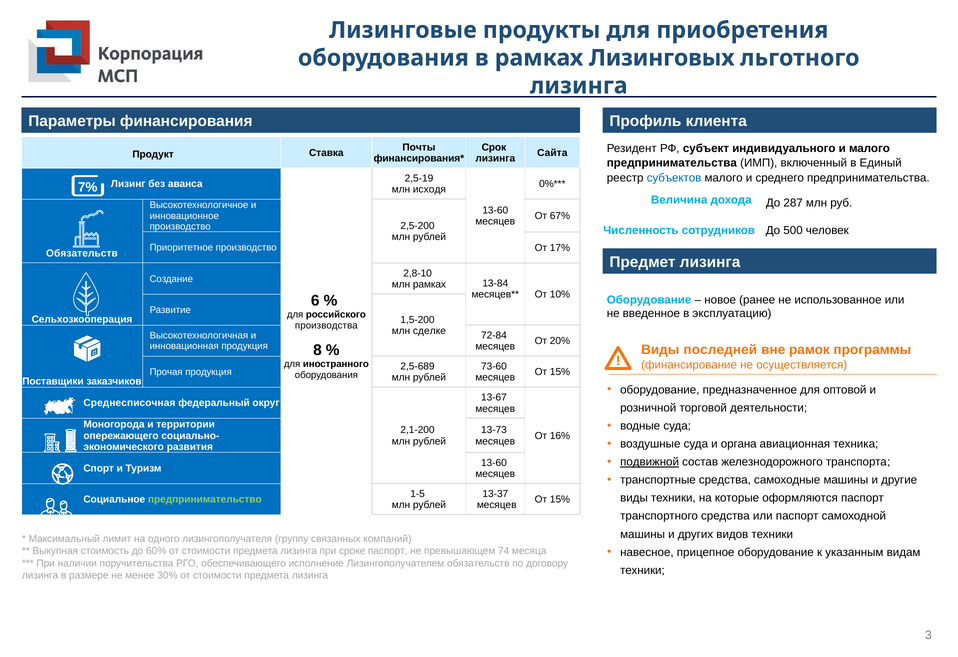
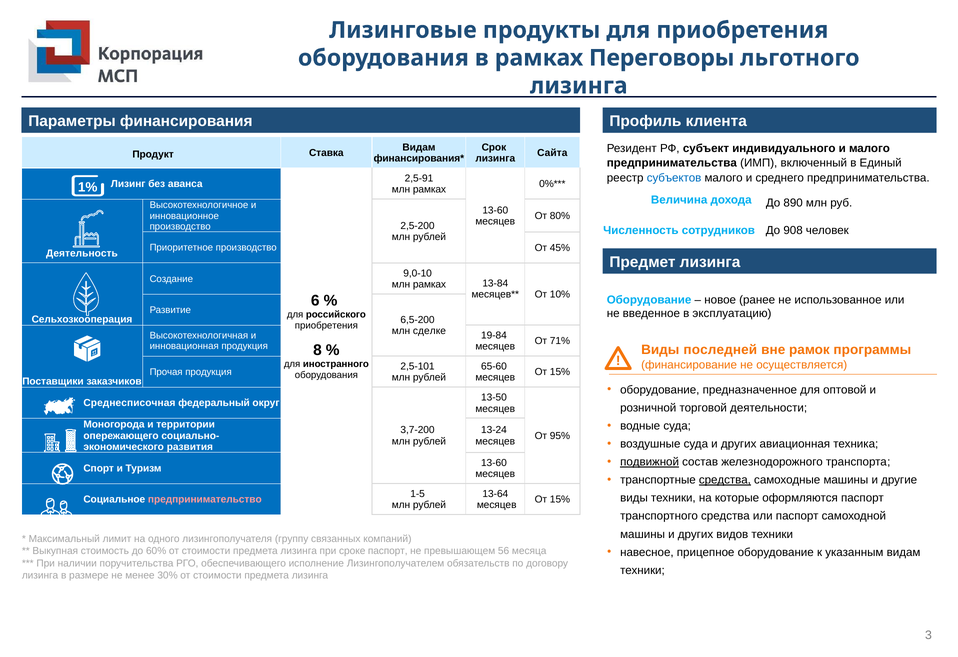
Лизинговых: Лизинговых -> Переговоры
Почты at (419, 147): Почты -> Видам
2,5-19: 2,5-19 -> 2,5-91
7%: 7% -> 1%
исходя at (429, 190): исходя -> рамках
287: 287 -> 890
67%: 67% -> 80%
500: 500 -> 908
17%: 17% -> 45%
Обязательств at (82, 253): Обязательств -> Деятельность
2,8-10: 2,8-10 -> 9,0-10
1,5-200: 1,5-200 -> 6,5-200
производства at (326, 325): производства -> приобретения
72-84: 72-84 -> 19-84
20%: 20% -> 71%
2,5-689: 2,5-689 -> 2,5-101
73-60: 73-60 -> 65-60
13-67: 13-67 -> 13-50
2,1-200: 2,1-200 -> 3,7-200
13-73: 13-73 -> 13-24
16%: 16% -> 95%
суда и органа: органа -> других
средства at (725, 480) underline: none -> present
13-37: 13-37 -> 13-64
предпринимательство colour: light green -> pink
74: 74 -> 56
